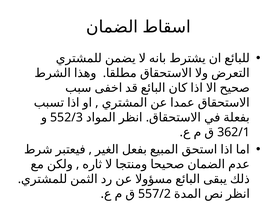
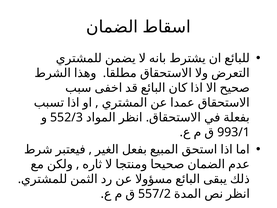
362/1: 362/1 -> 993/1
